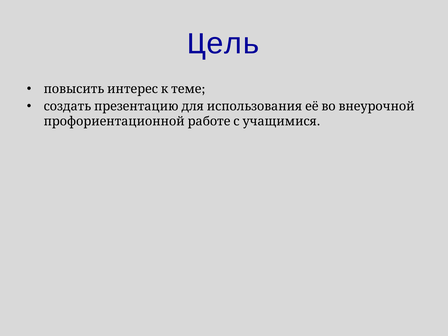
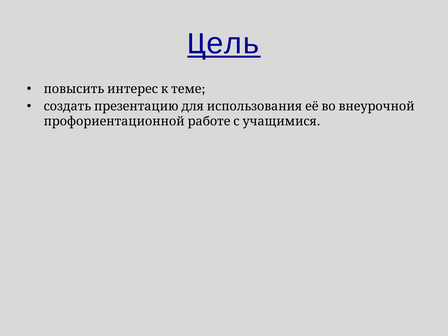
Цель underline: none -> present
